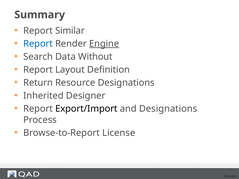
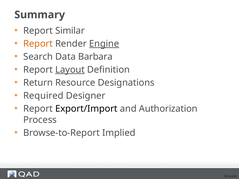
Report at (38, 44) colour: blue -> orange
Without: Without -> Barbara
Layout underline: none -> present
Inherited: Inherited -> Required
and Designations: Designations -> Authorization
License: License -> Implied
